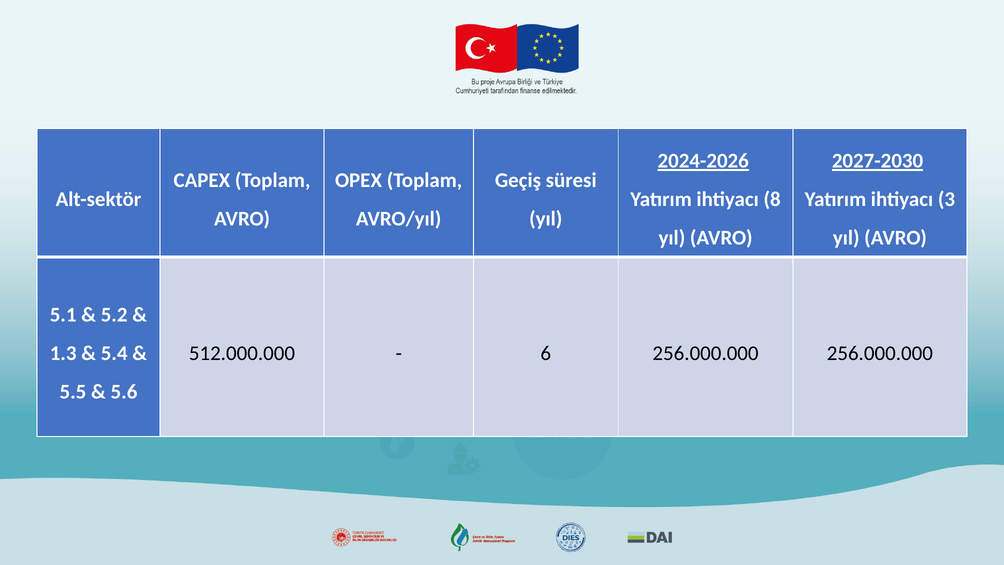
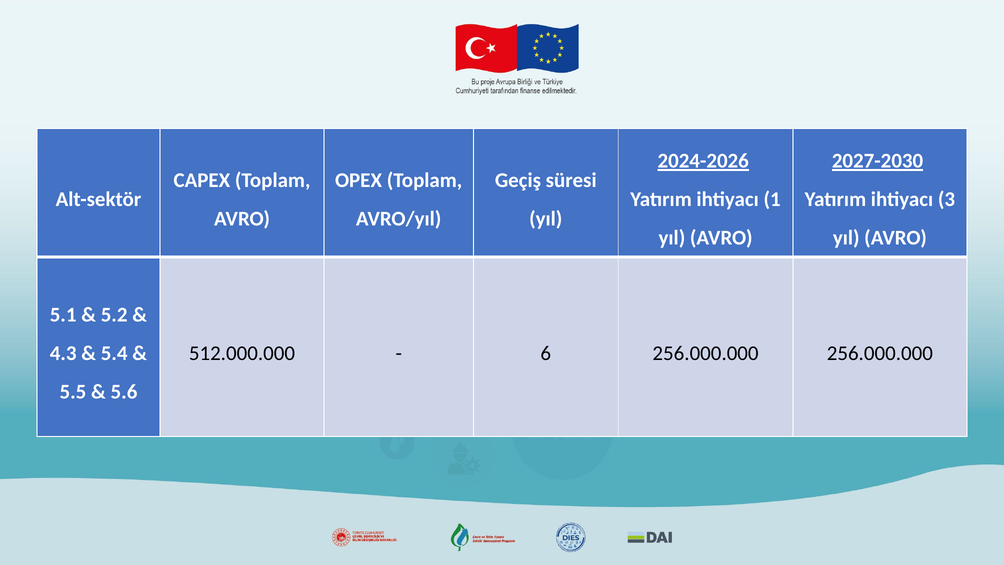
8: 8 -> 1
1.3: 1.3 -> 4.3
